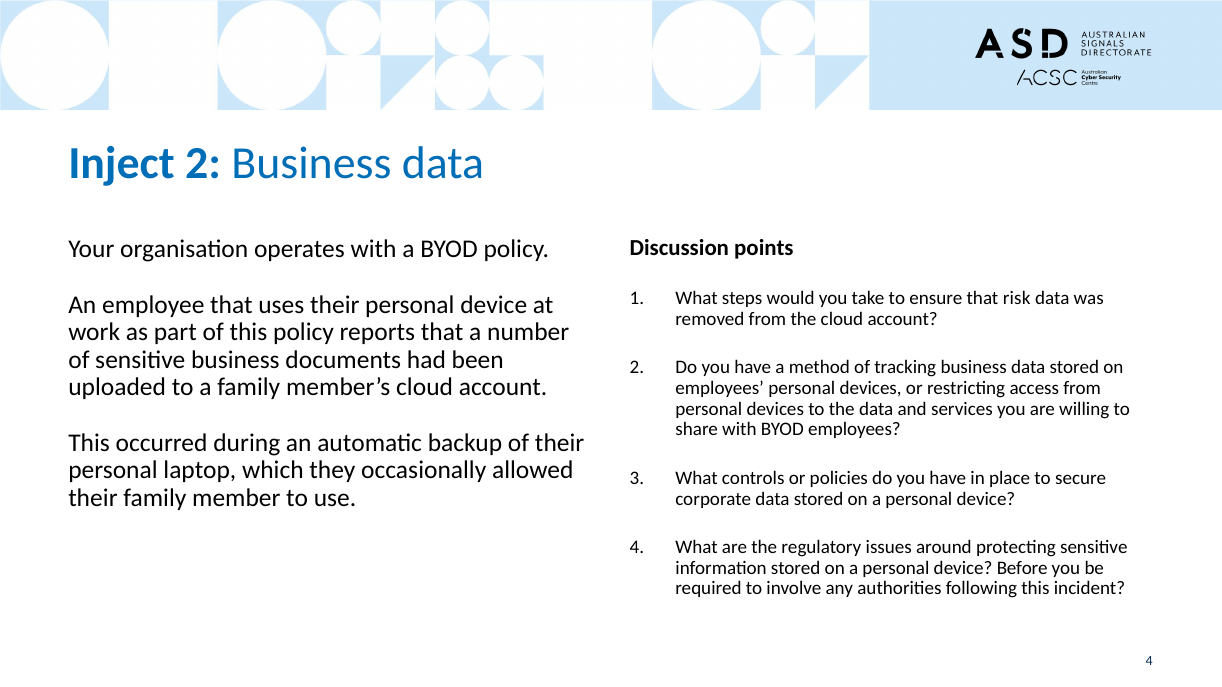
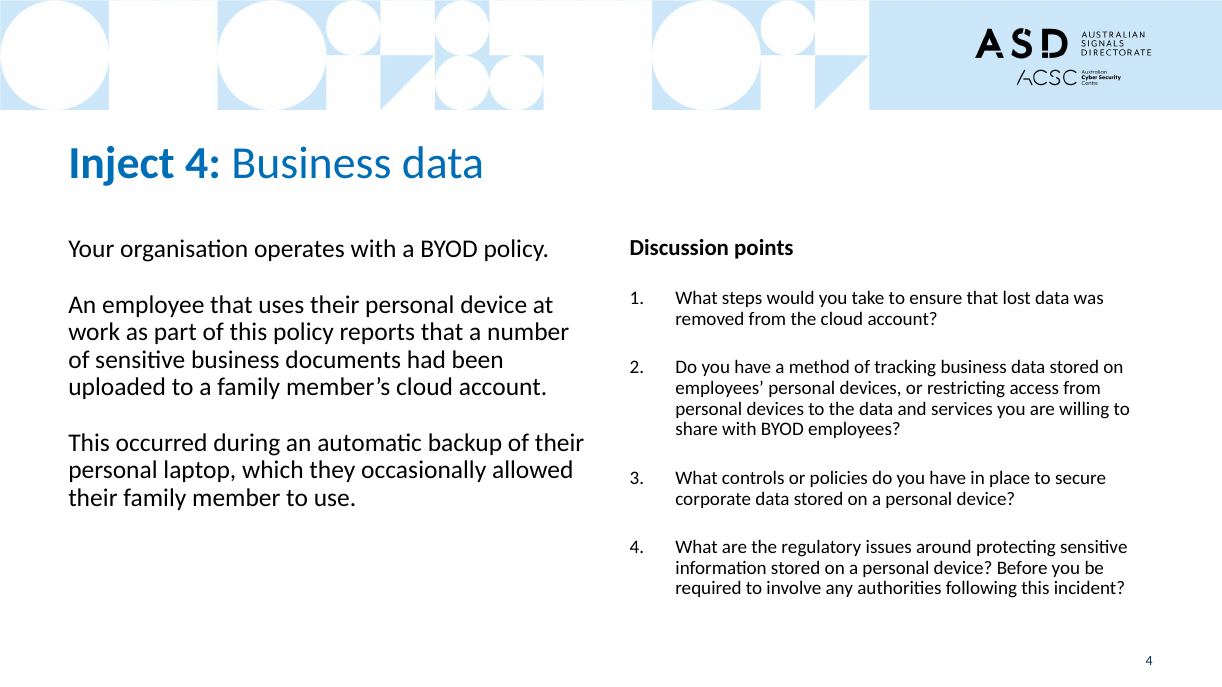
Inject 2: 2 -> 4
risk: risk -> lost
